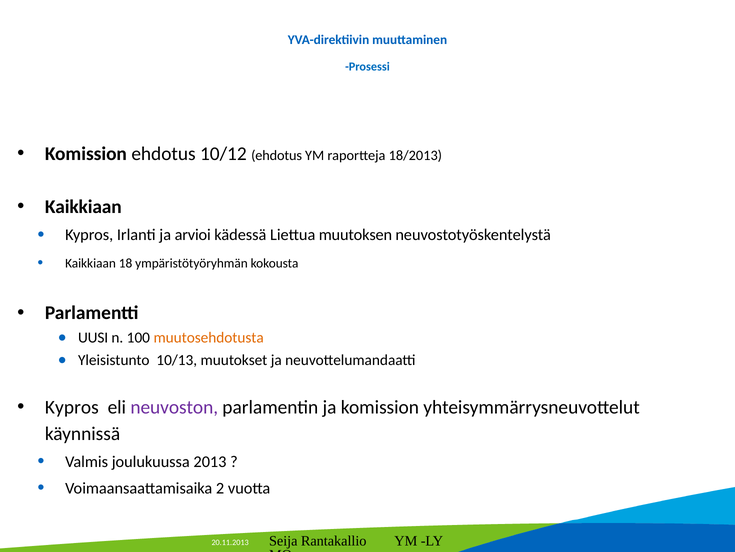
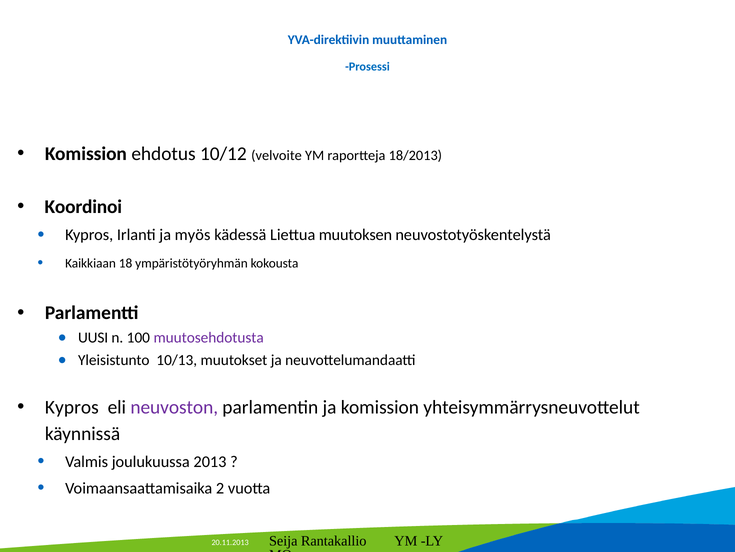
10/12 ehdotus: ehdotus -> velvoite
Kaikkiaan at (83, 207): Kaikkiaan -> Koordinoi
arvioi: arvioi -> myös
muutosehdotusta colour: orange -> purple
